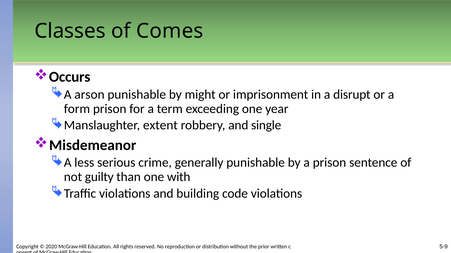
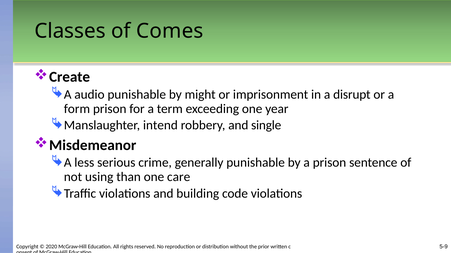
Occurs: Occurs -> Create
arson: arson -> audio
extent: extent -> intend
guilty: guilty -> using
with: with -> care
